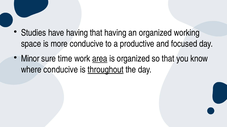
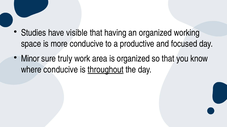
have having: having -> visible
time: time -> truly
area underline: present -> none
